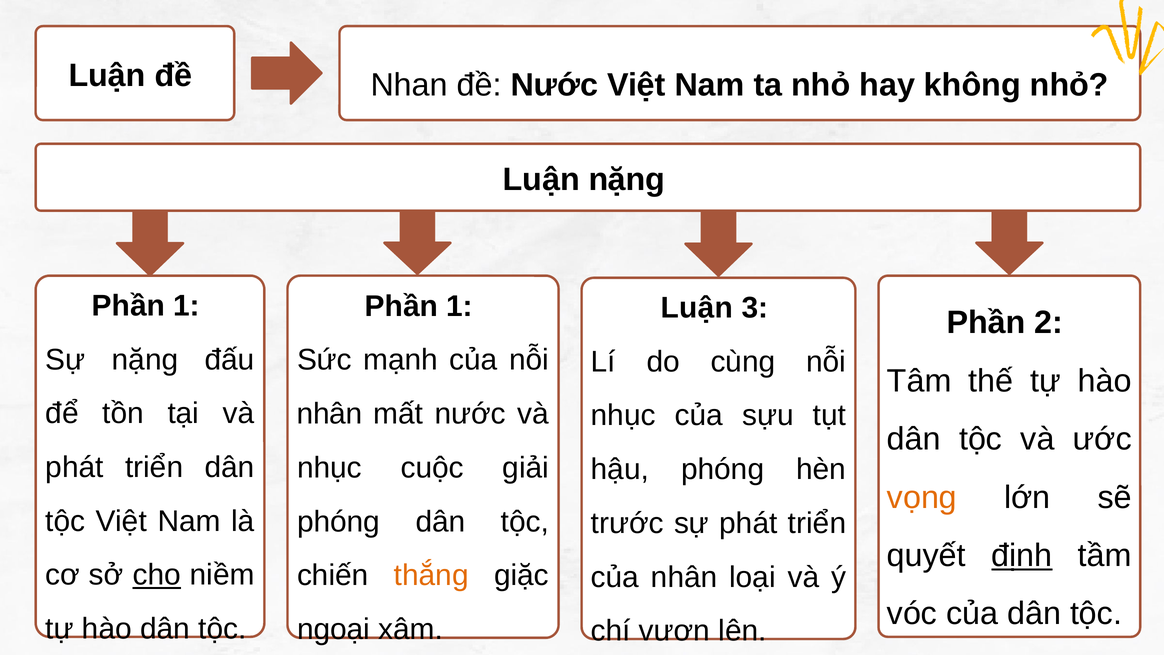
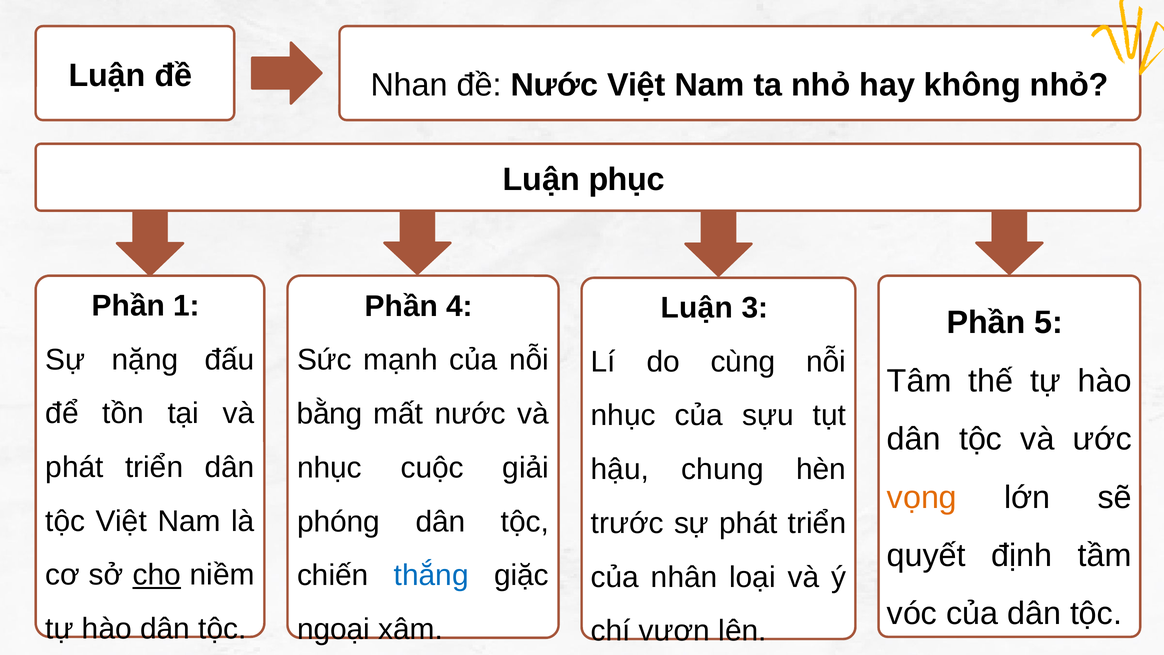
Luận nặng: nặng -> phục
1 at (459, 306): 1 -> 4
2: 2 -> 5
nhân at (330, 414): nhân -> bằng
hậu phóng: phóng -> chung
định underline: present -> none
thắng colour: orange -> blue
